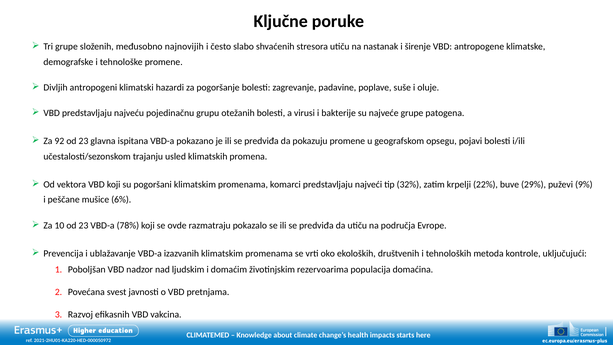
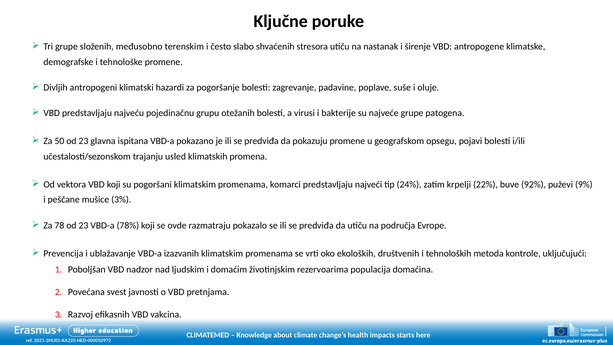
najnovijih: najnovijih -> terenskim
92: 92 -> 50
32%: 32% -> 24%
29%: 29% -> 92%
6%: 6% -> 3%
10: 10 -> 78
